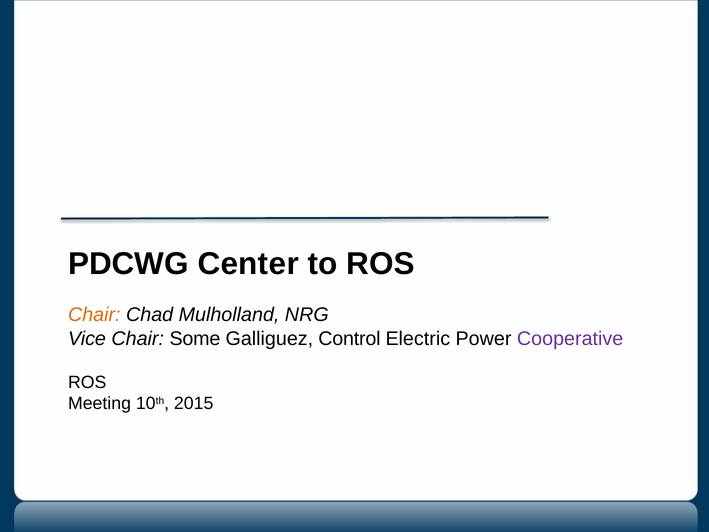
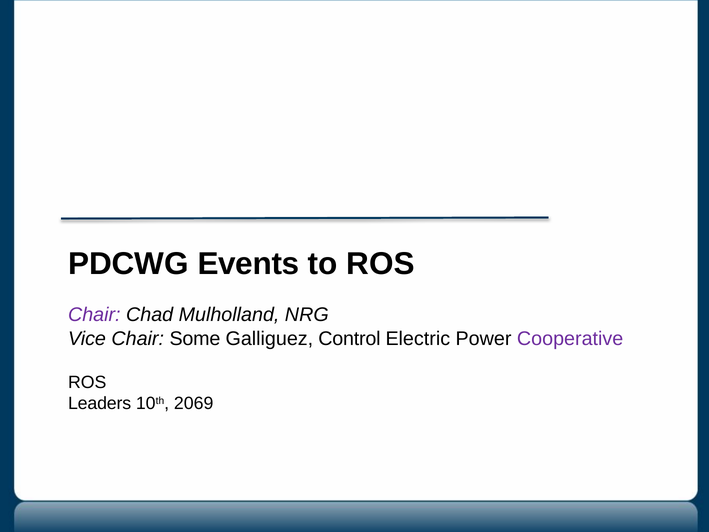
Center: Center -> Events
Chair at (94, 315) colour: orange -> purple
Meeting: Meeting -> Leaders
2015: 2015 -> 2069
